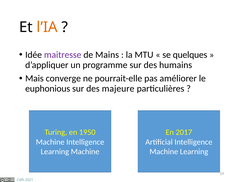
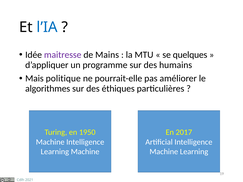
l’IA colour: orange -> blue
converge: converge -> politique
euphonious: euphonious -> algorithmes
majeure: majeure -> éthiques
